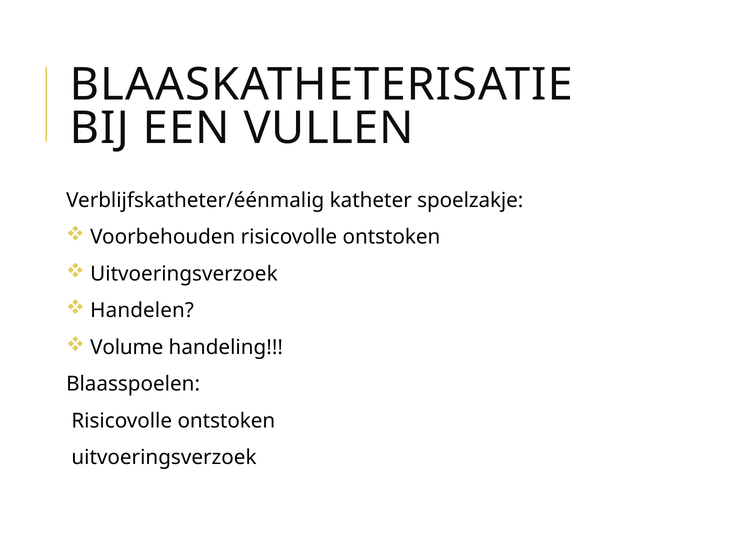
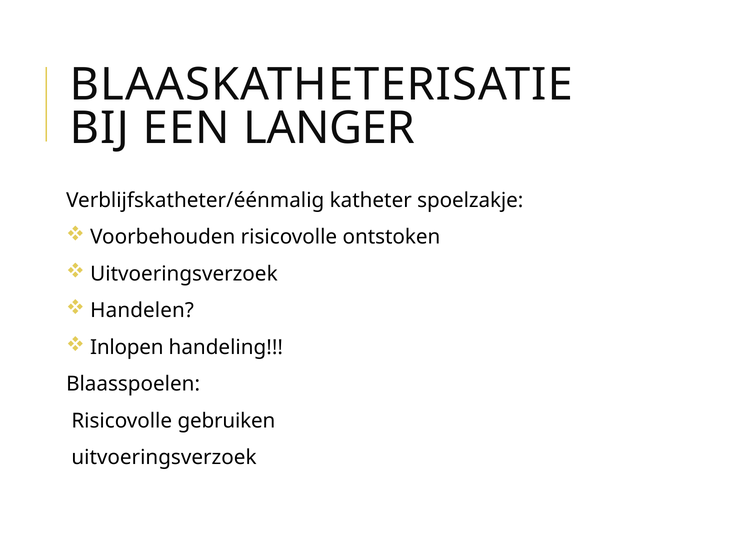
VULLEN: VULLEN -> LANGER
Volume: Volume -> Inlopen
ontstoken at (226, 421): ontstoken -> gebruiken
